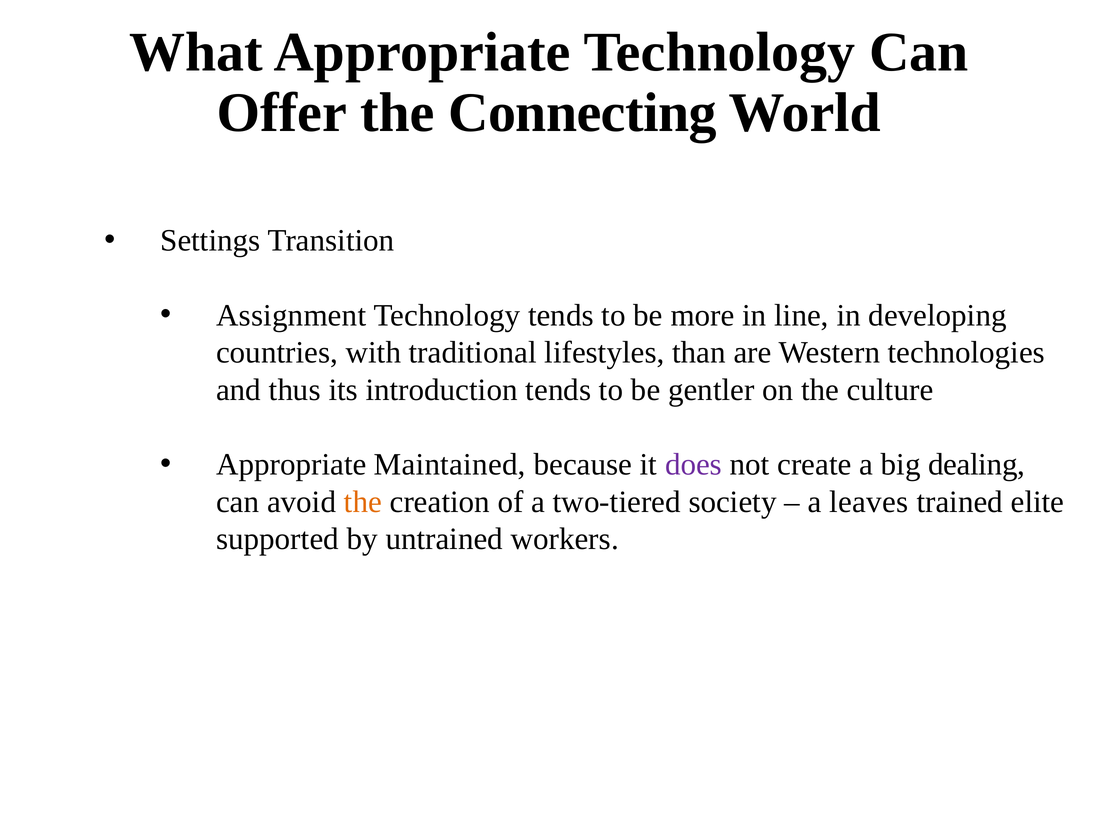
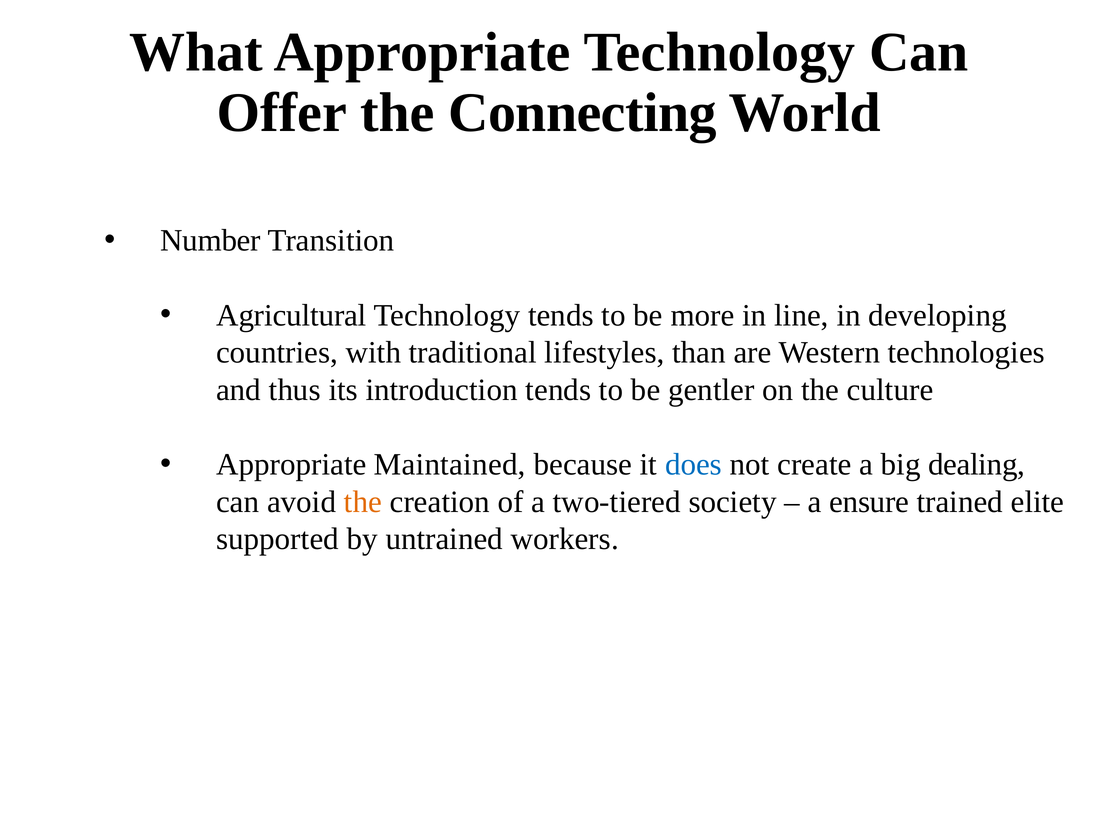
Settings: Settings -> Number
Assignment: Assignment -> Agricultural
does colour: purple -> blue
leaves: leaves -> ensure
